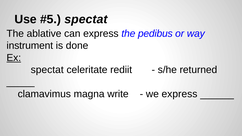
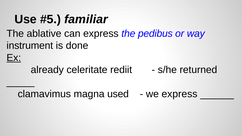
spectat at (86, 19): spectat -> familiar
spectat at (47, 70): spectat -> already
write: write -> used
